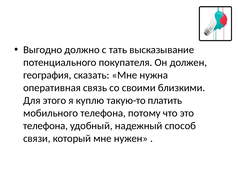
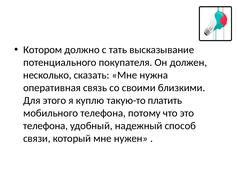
Выгодно: Выгодно -> Котором
география: география -> несколько
